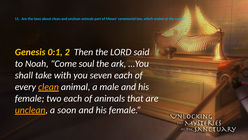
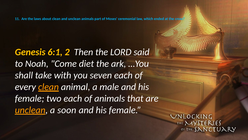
0:1: 0:1 -> 6:1
soul: soul -> diet
